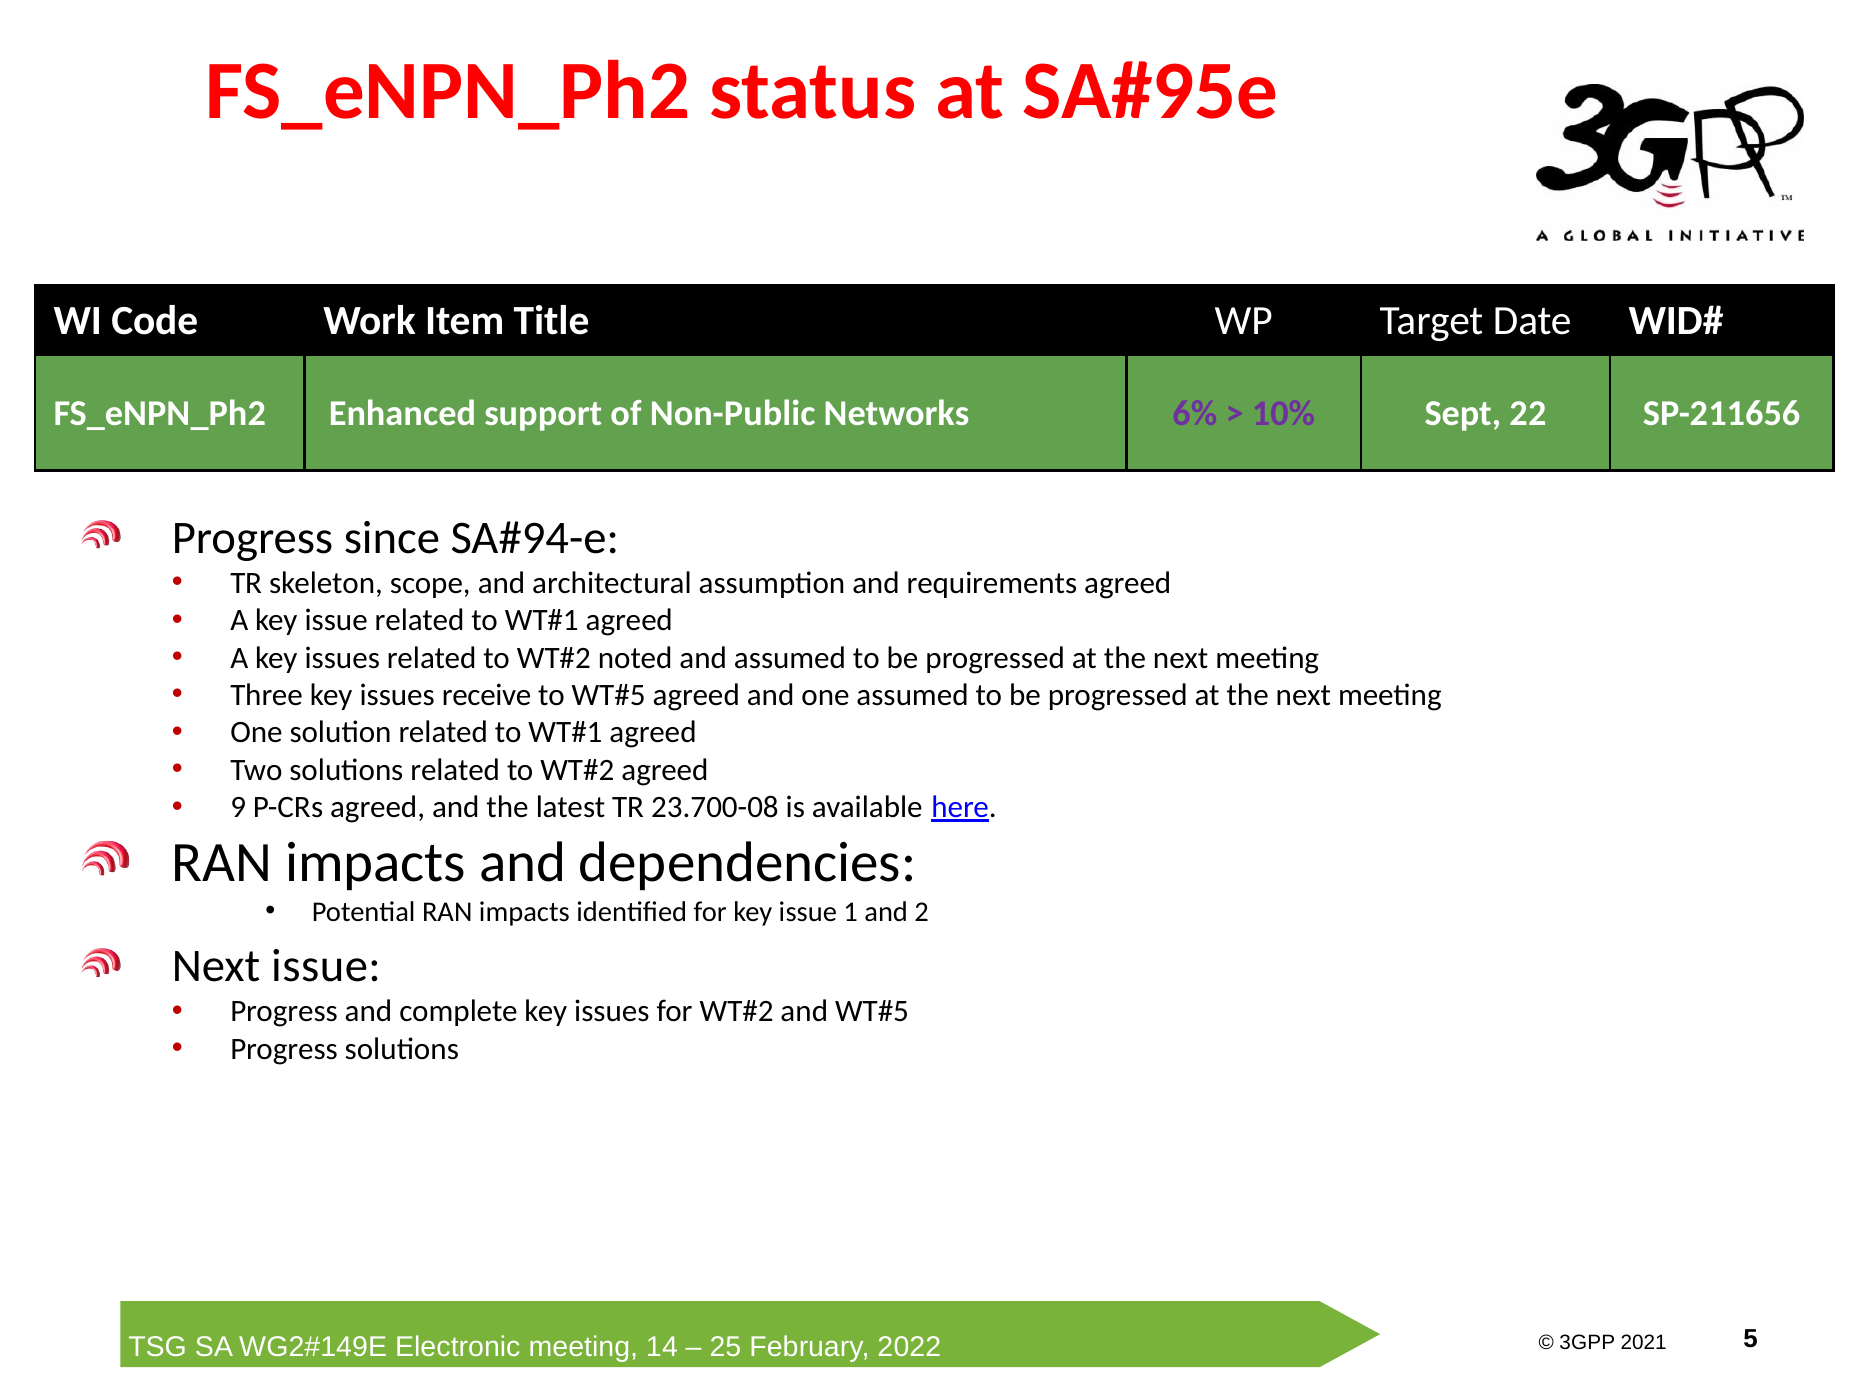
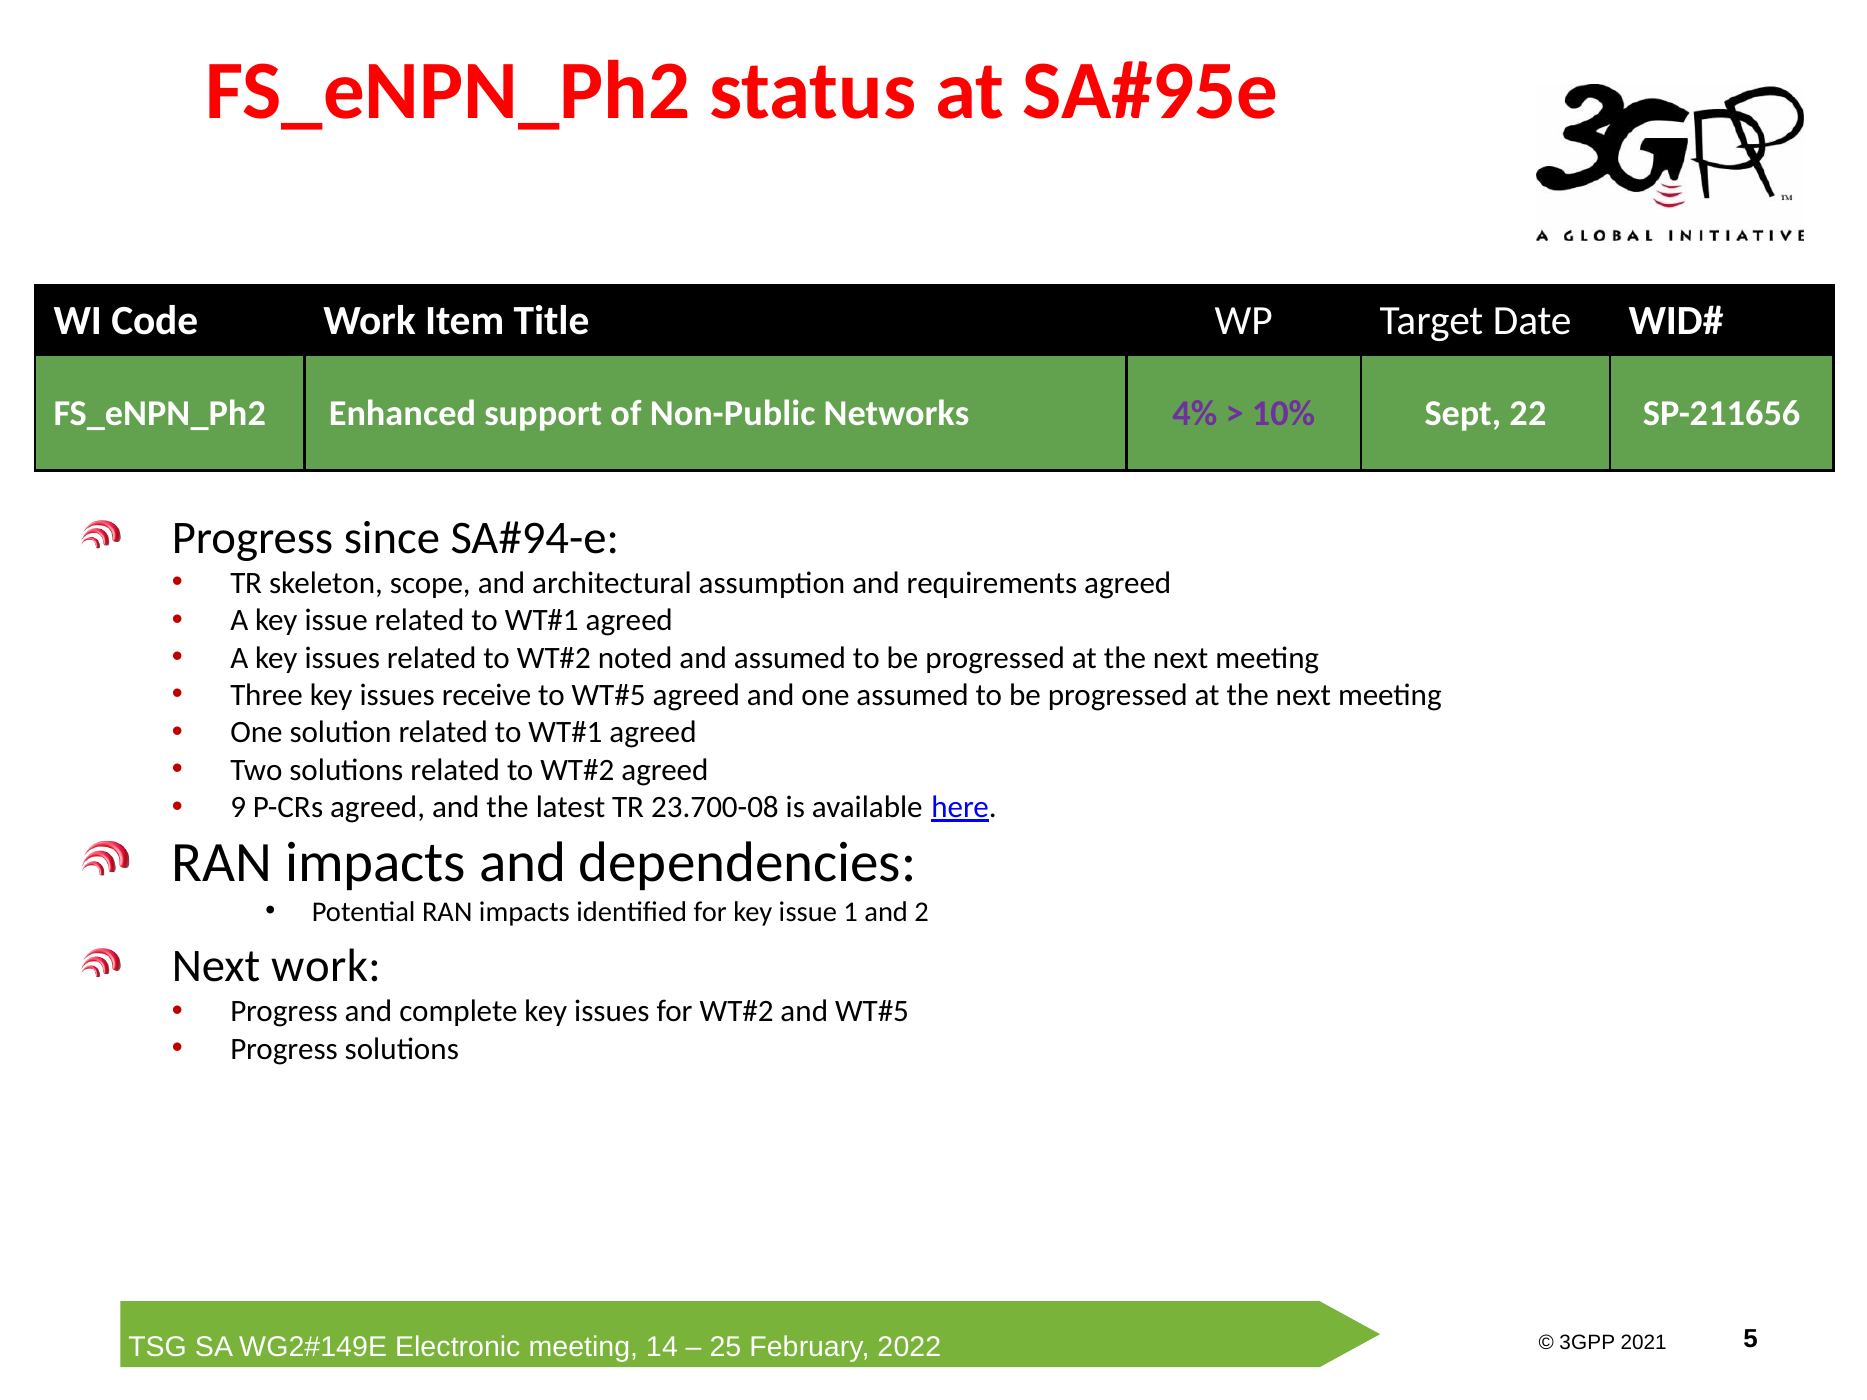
6%: 6% -> 4%
Next issue: issue -> work
